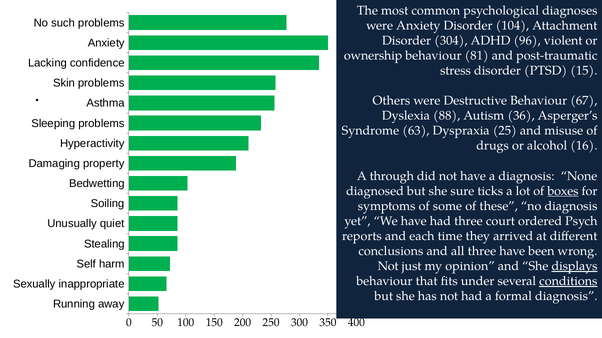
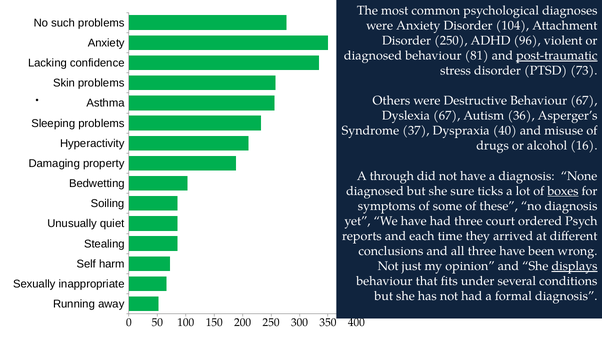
Disorder 304: 304 -> 250
ownership at (373, 56): ownership -> diagnosed
post-traumatic underline: none -> present
15: 15 -> 73
Dyslexia 88: 88 -> 67
63: 63 -> 37
25: 25 -> 40
conditions underline: present -> none
